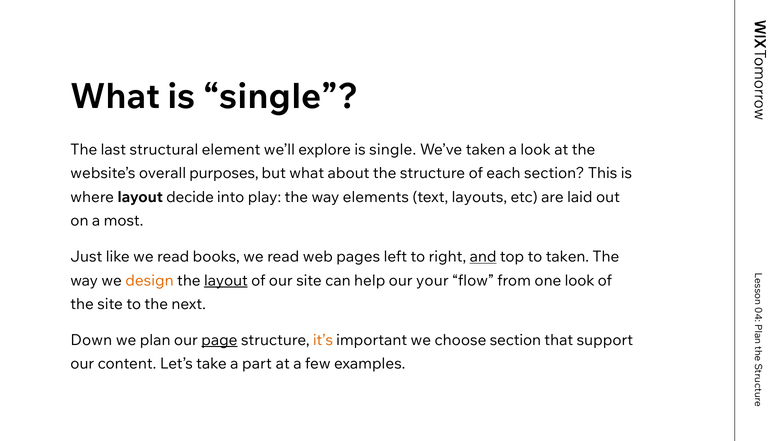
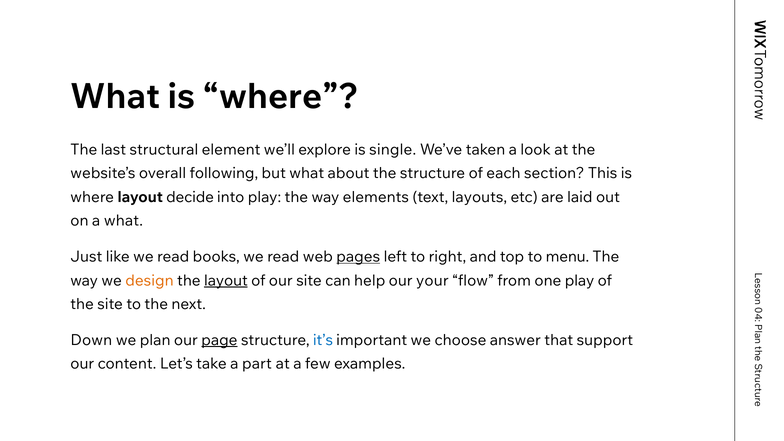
What is single: single -> where
purposes: purposes -> following
a most: most -> what
pages underline: none -> present
and underline: present -> none
to taken: taken -> menu
one look: look -> play
it’s colour: orange -> blue
choose section: section -> answer
